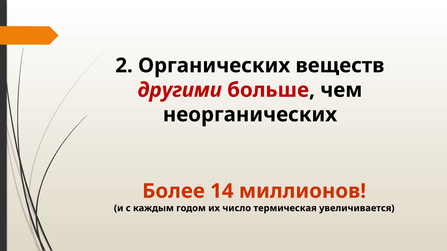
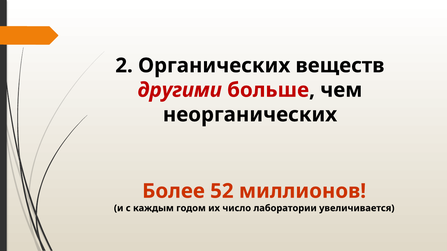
14: 14 -> 52
термическая: термическая -> лаборатории
